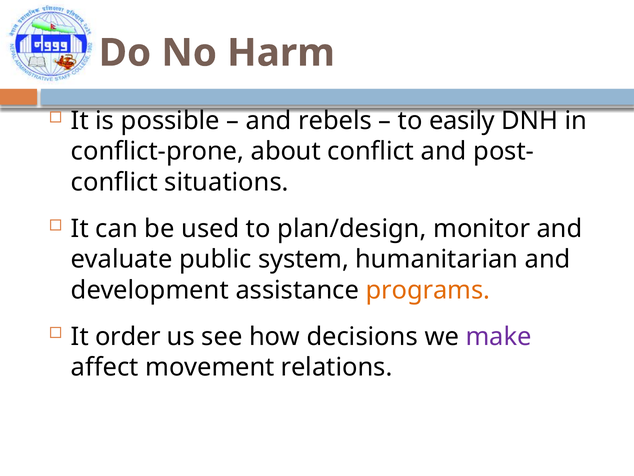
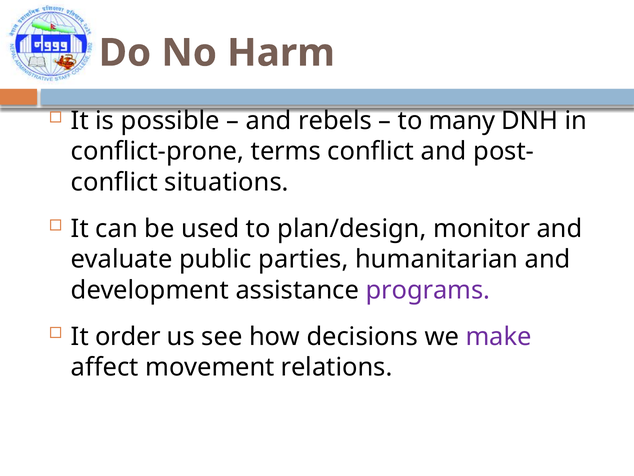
easily: easily -> many
about: about -> terms
system: system -> parties
programs colour: orange -> purple
